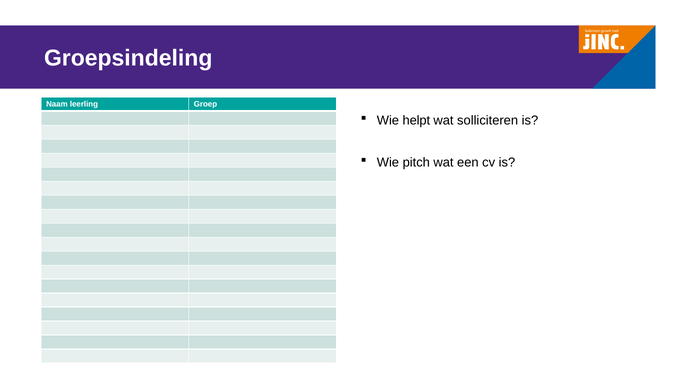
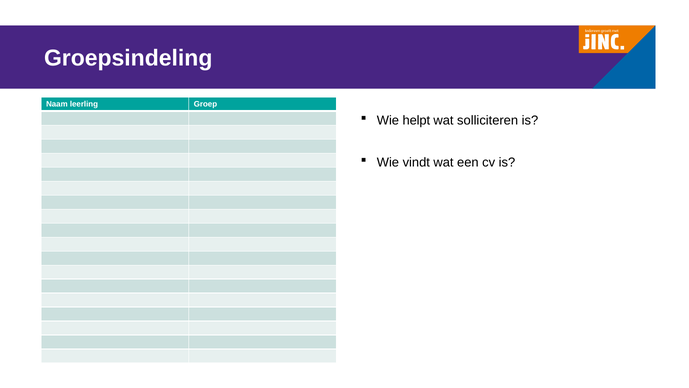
pitch: pitch -> vindt
